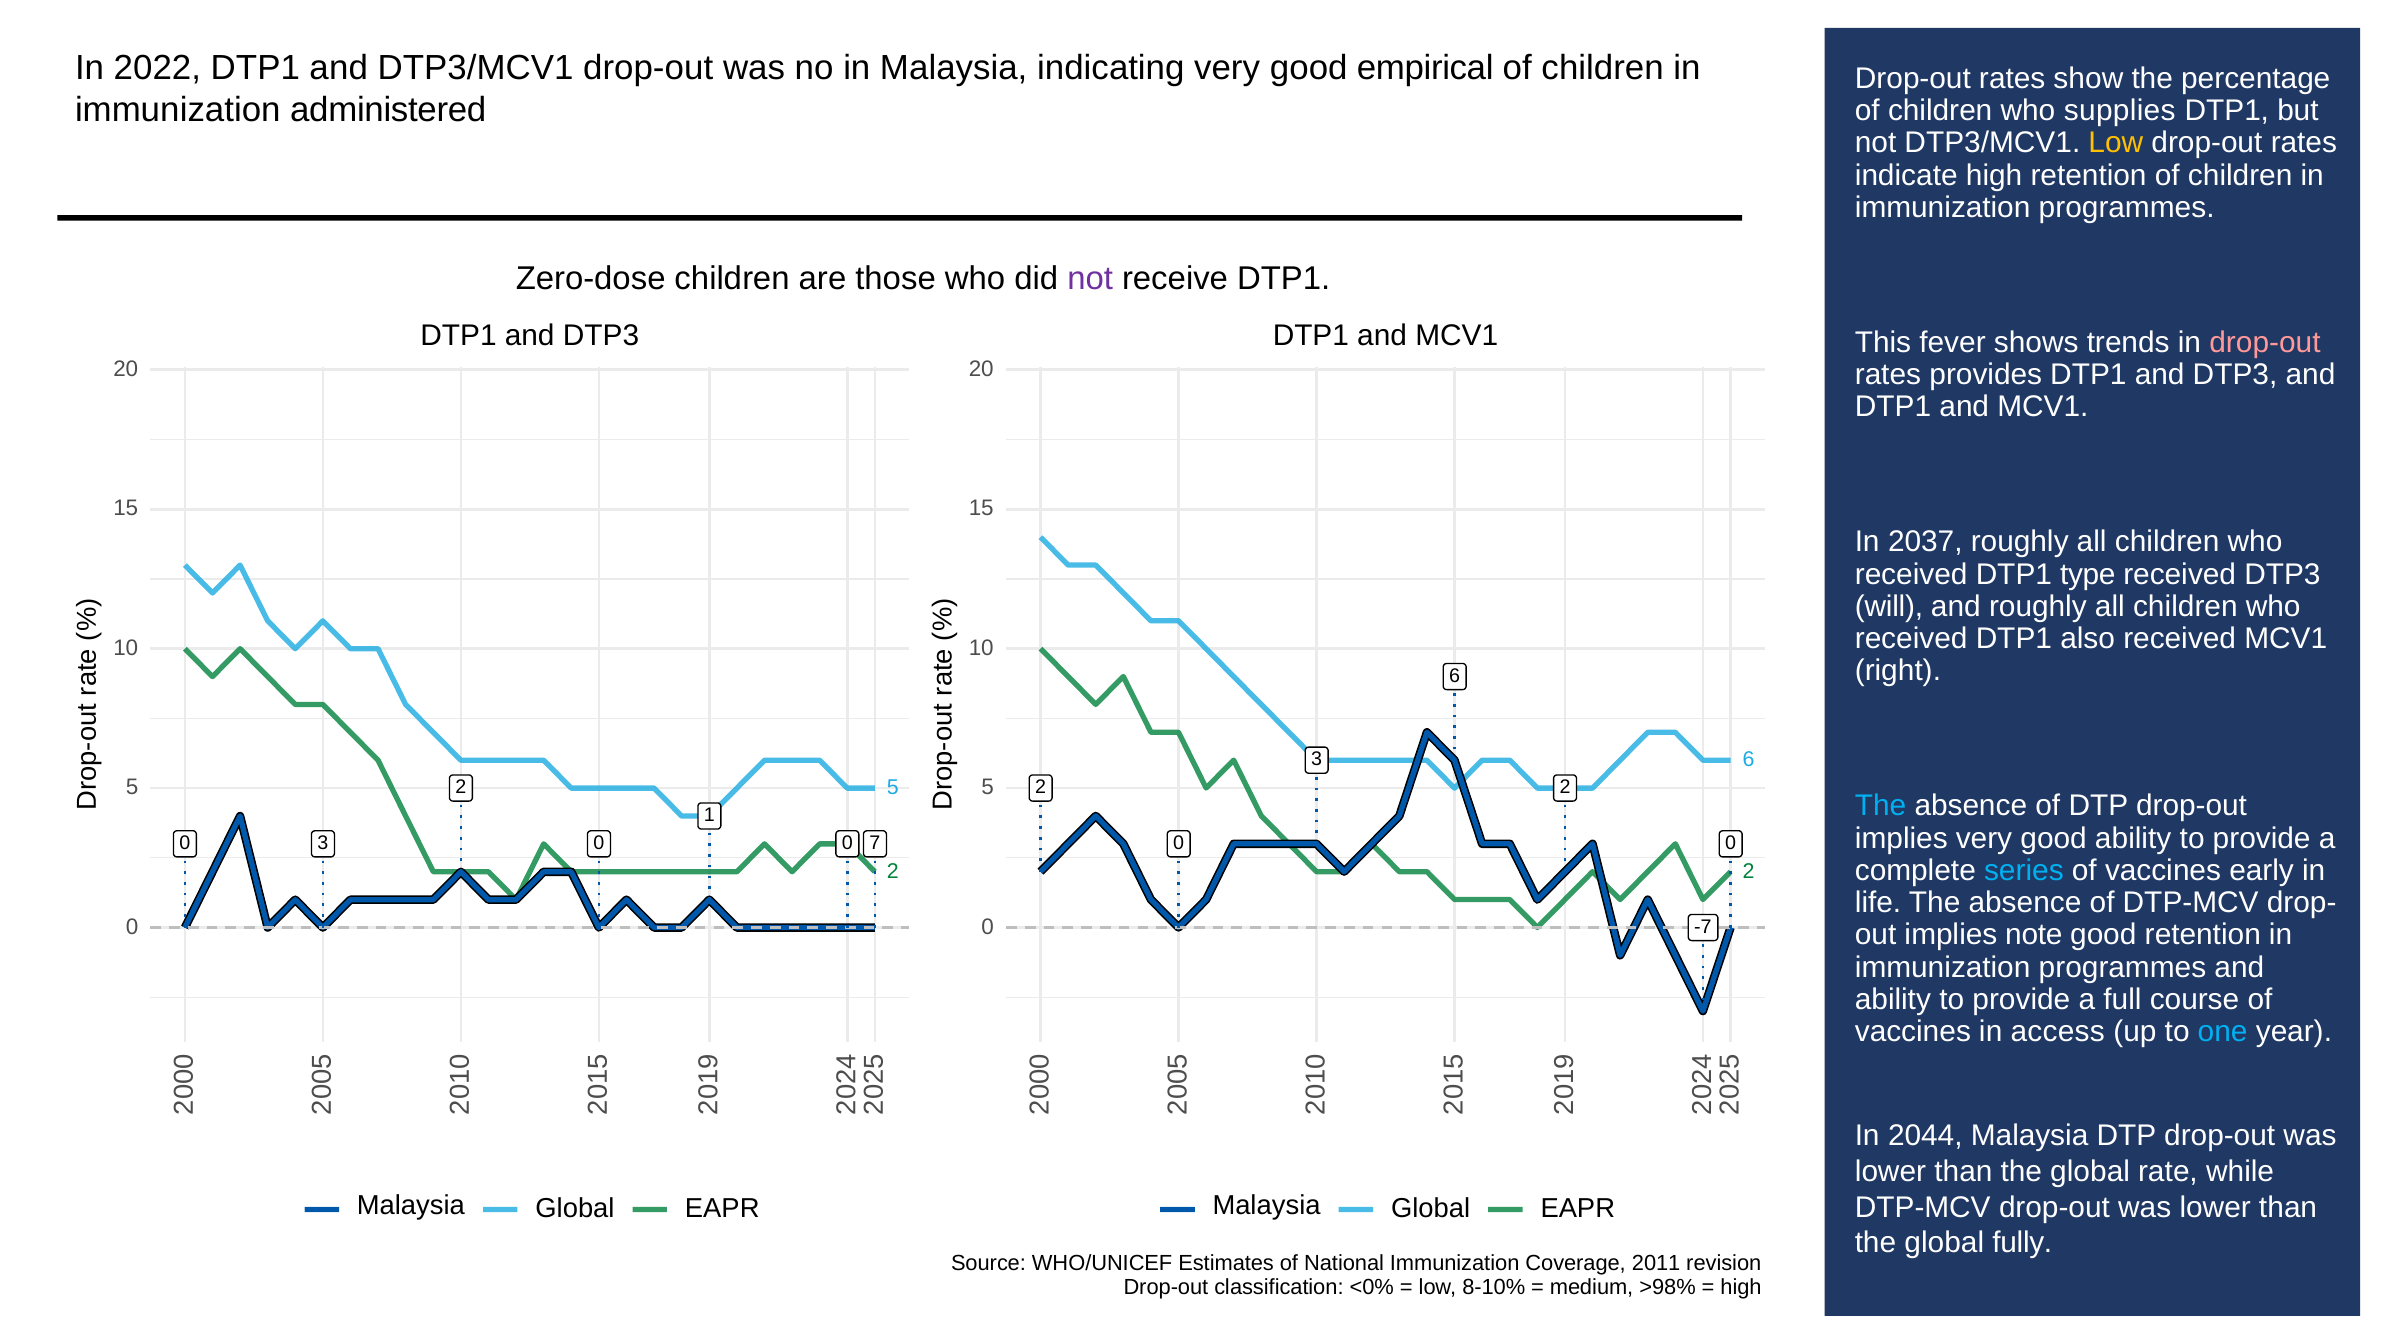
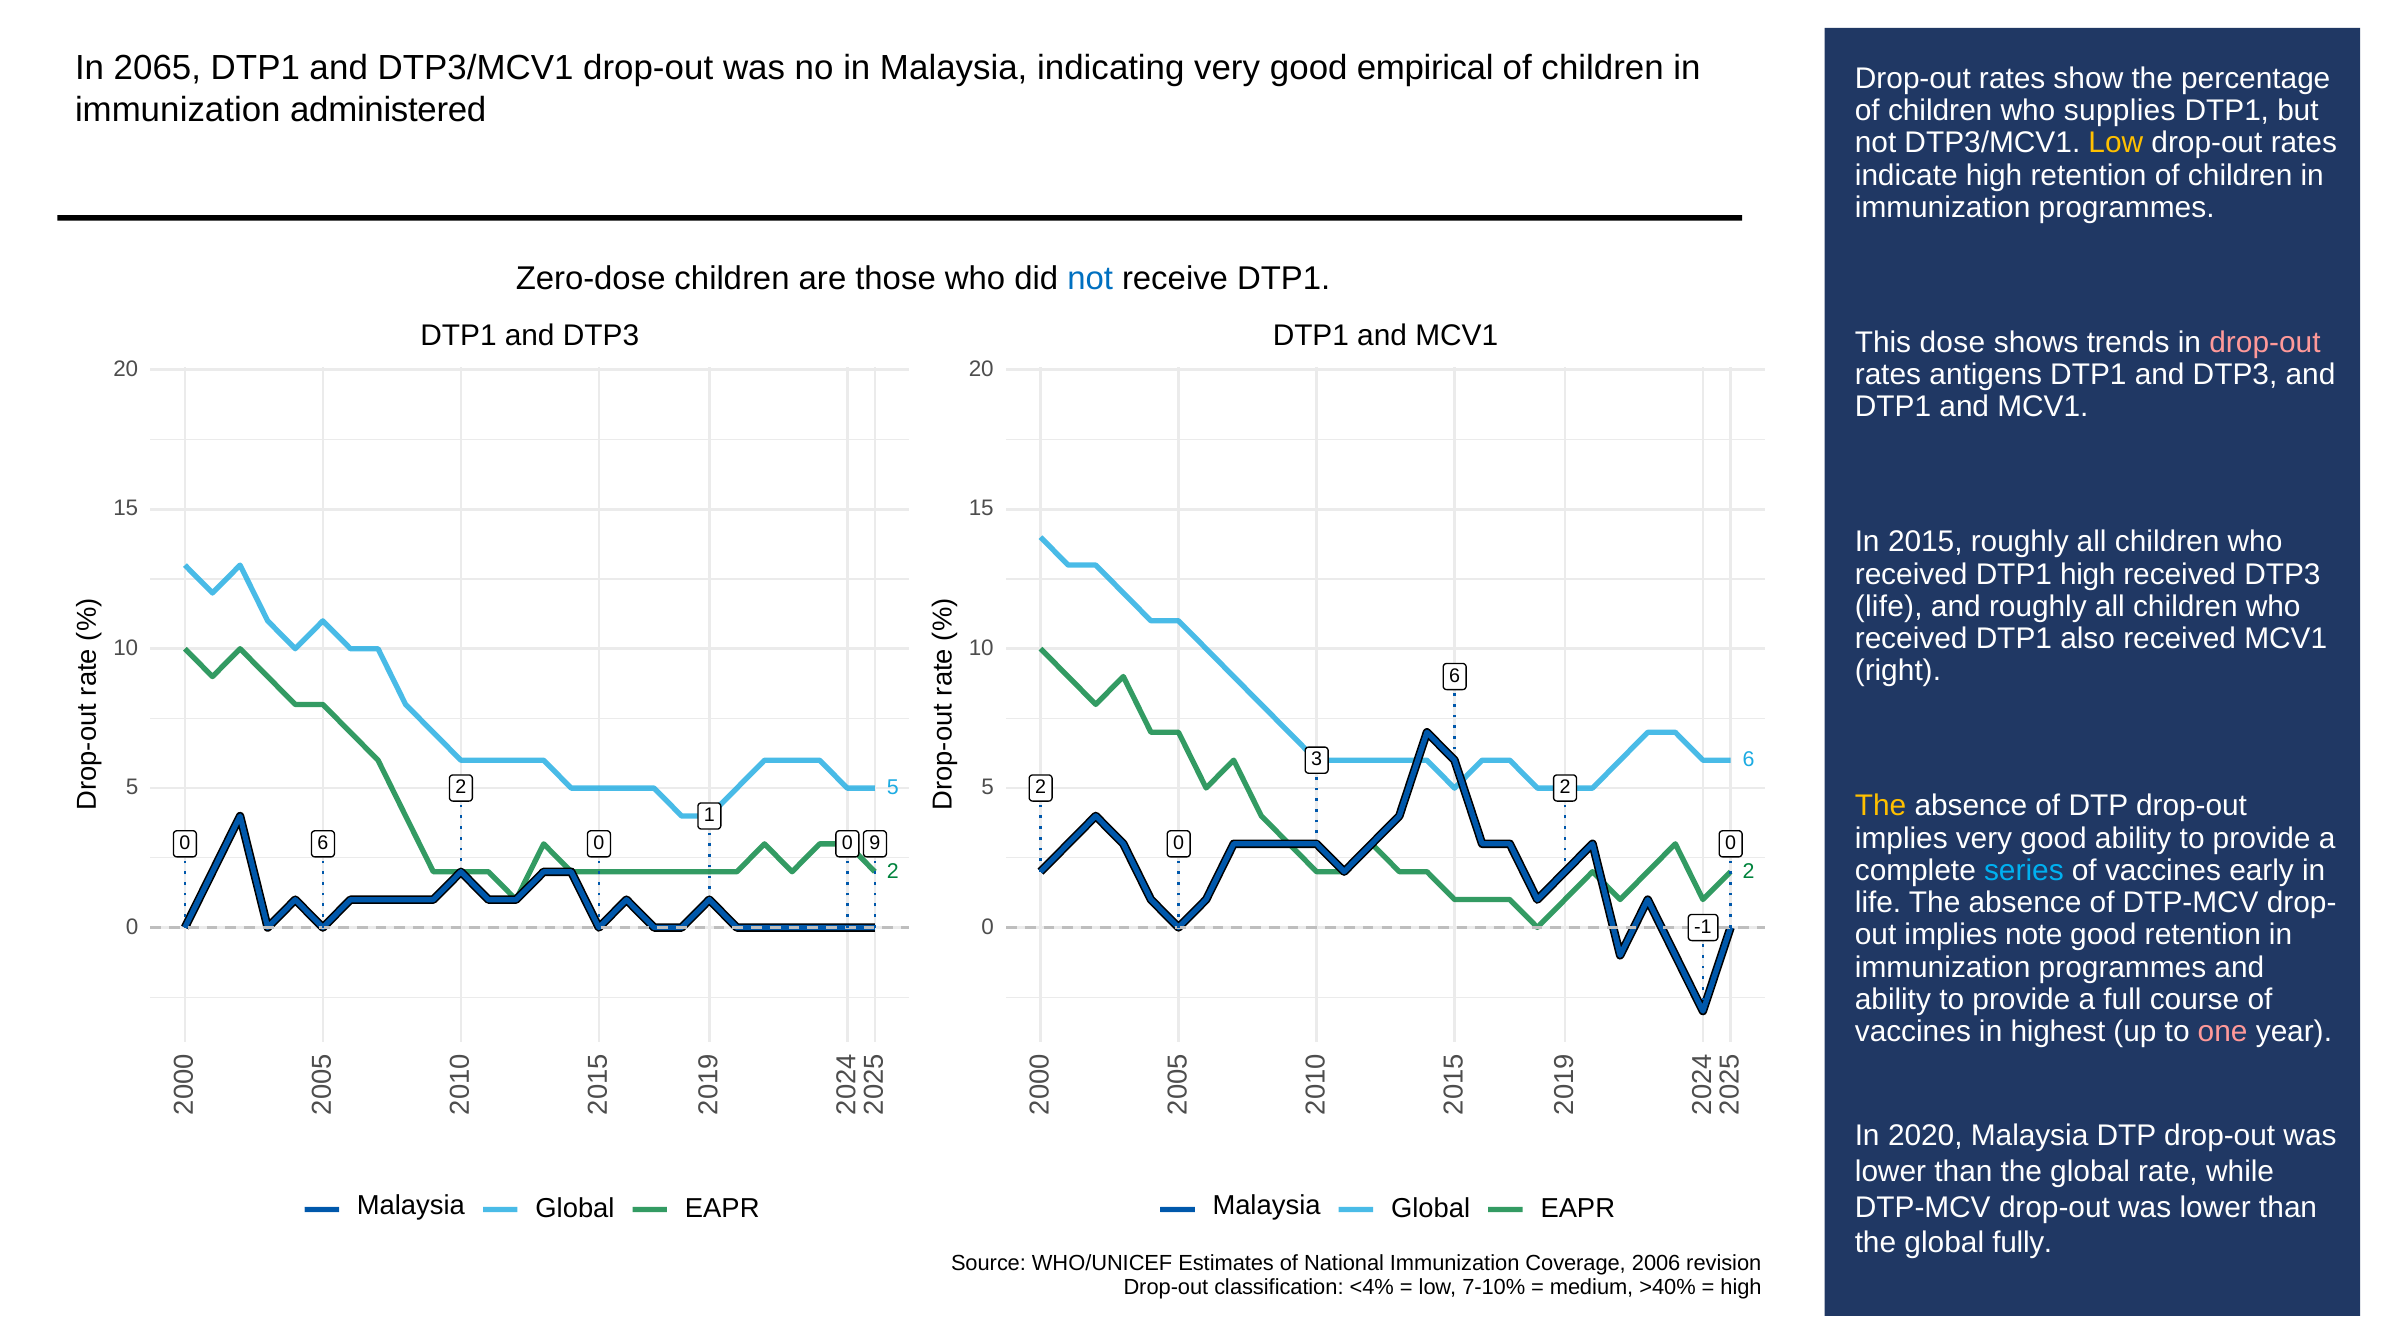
2022: 2022 -> 2065
not at (1090, 279) colour: purple -> blue
fever: fever -> dose
provides: provides -> antigens
2037: 2037 -> 2015
DTP1 type: type -> high
will at (1889, 607): will -> life
The at (1881, 806) colour: light blue -> yellow
3 at (323, 843): 3 -> 6
0 7: 7 -> 9
-7: -7 -> -1
access: access -> highest
one colour: light blue -> pink
2044: 2044 -> 2020
2011: 2011 -> 2006
<0%: <0% -> <4%
8-10%: 8-10% -> 7-10%
>98%: >98% -> >40%
